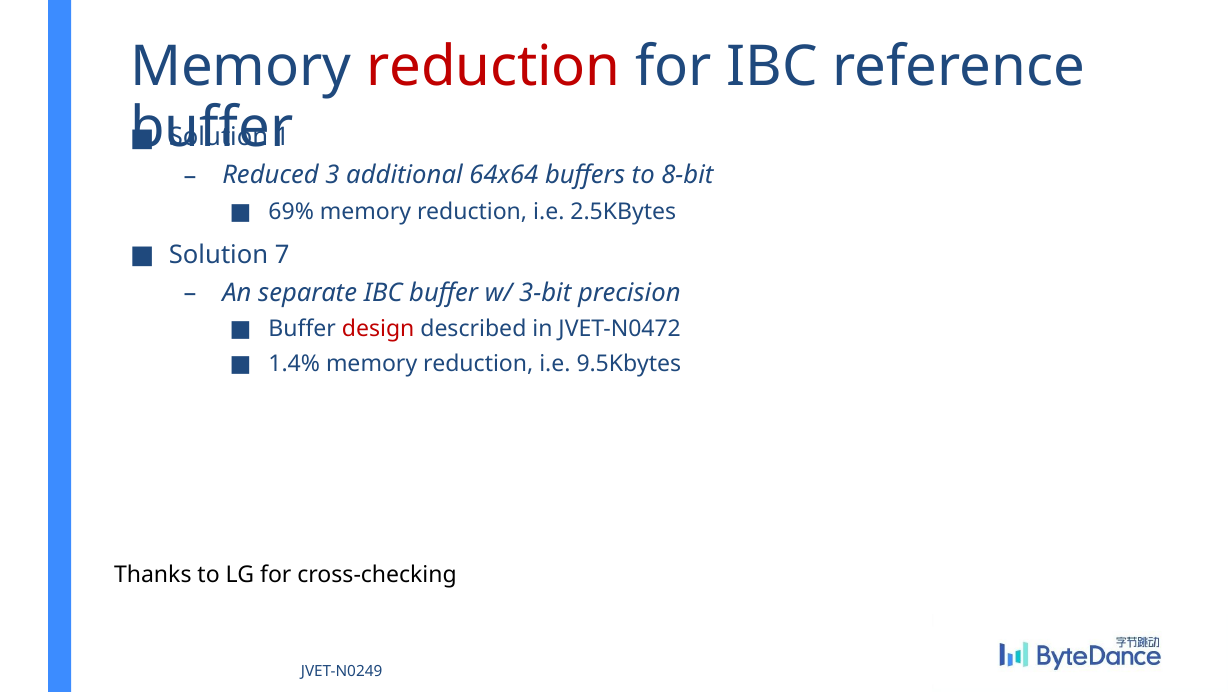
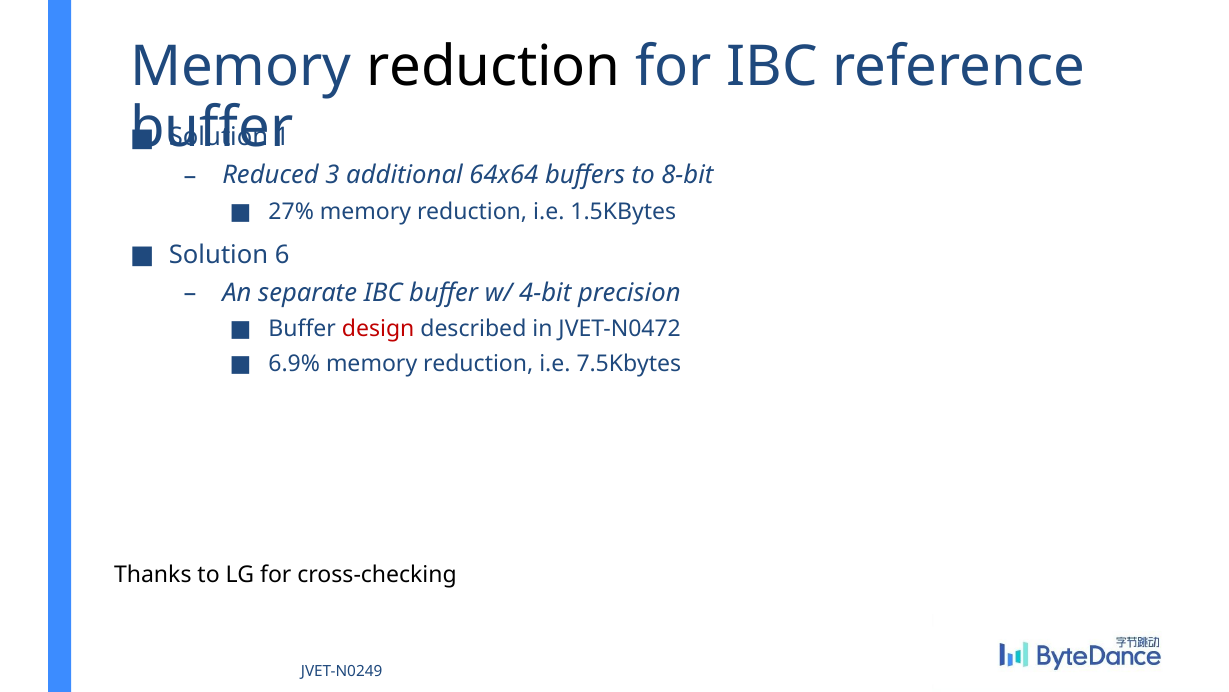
reduction at (494, 67) colour: red -> black
69%: 69% -> 27%
2.5KBytes: 2.5KBytes -> 1.5KBytes
7: 7 -> 6
3-bit: 3-bit -> 4-bit
1.4%: 1.4% -> 6.9%
9.5Kbytes: 9.5Kbytes -> 7.5Kbytes
